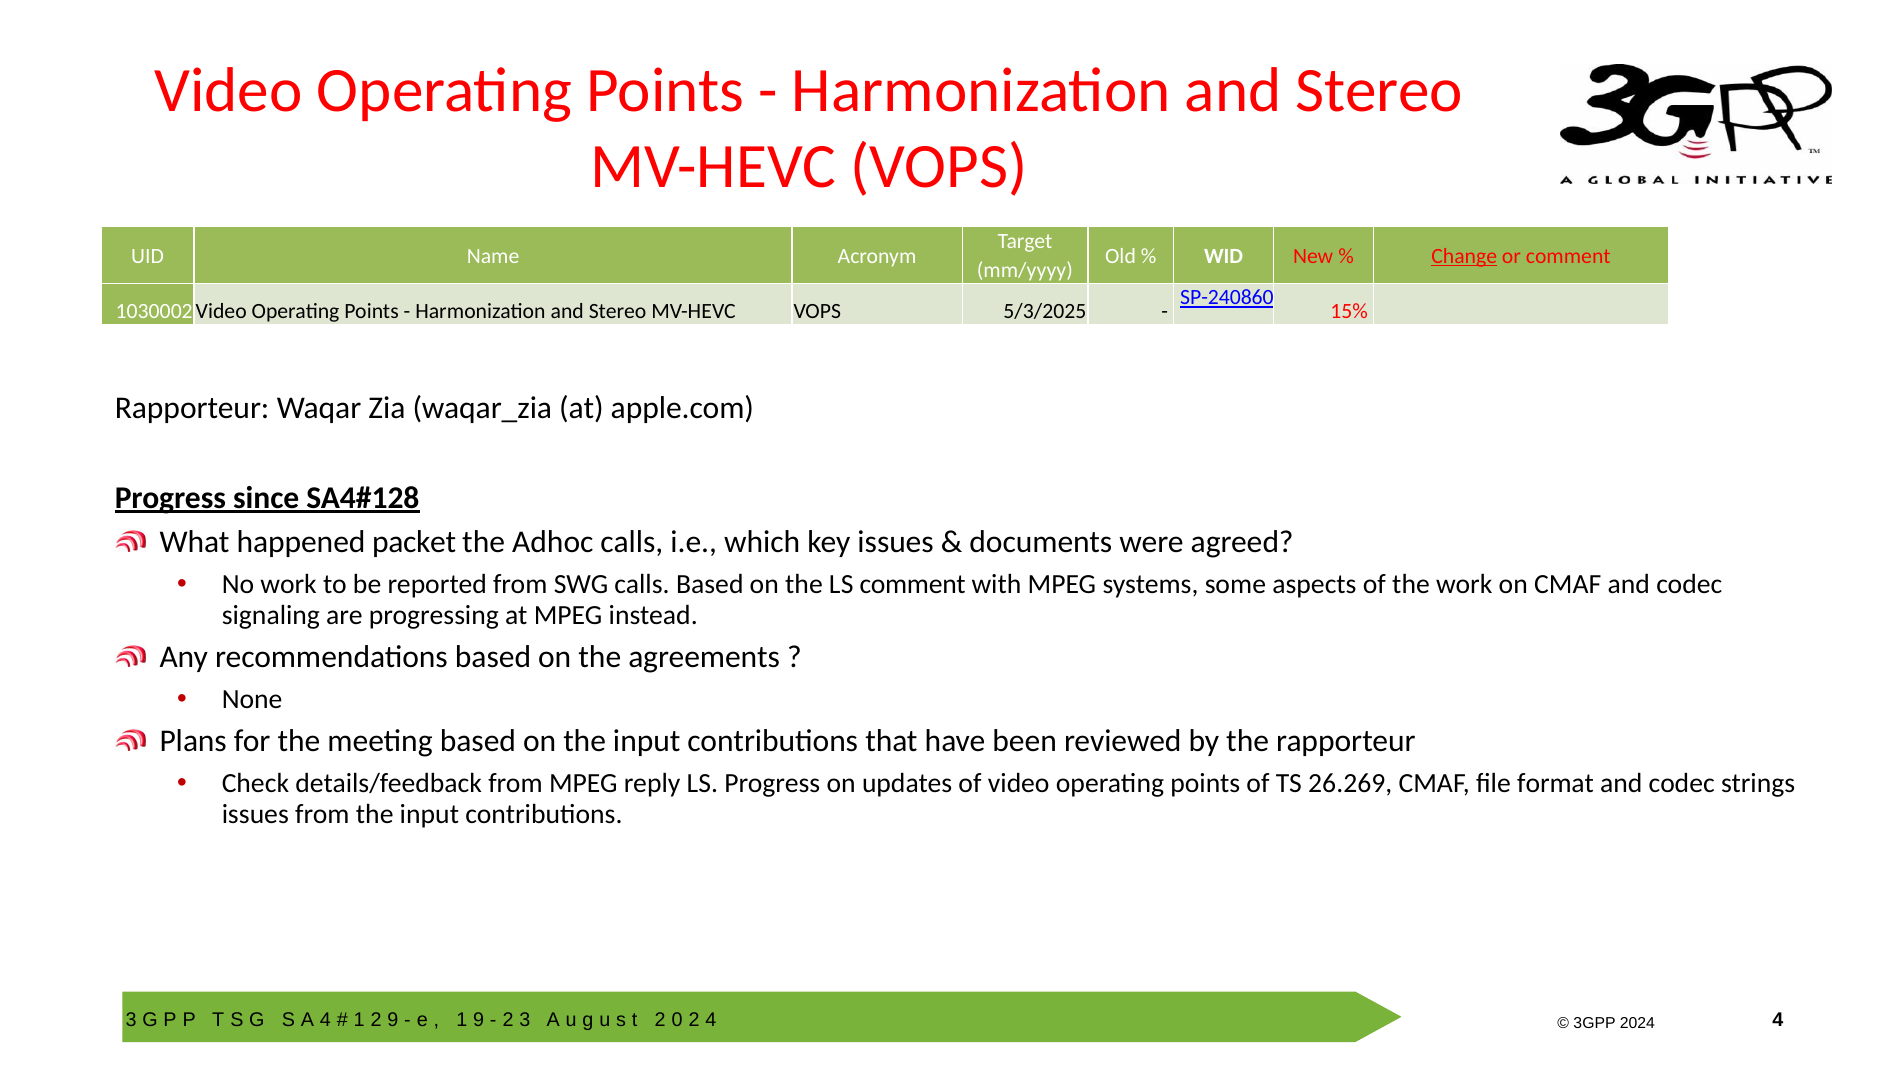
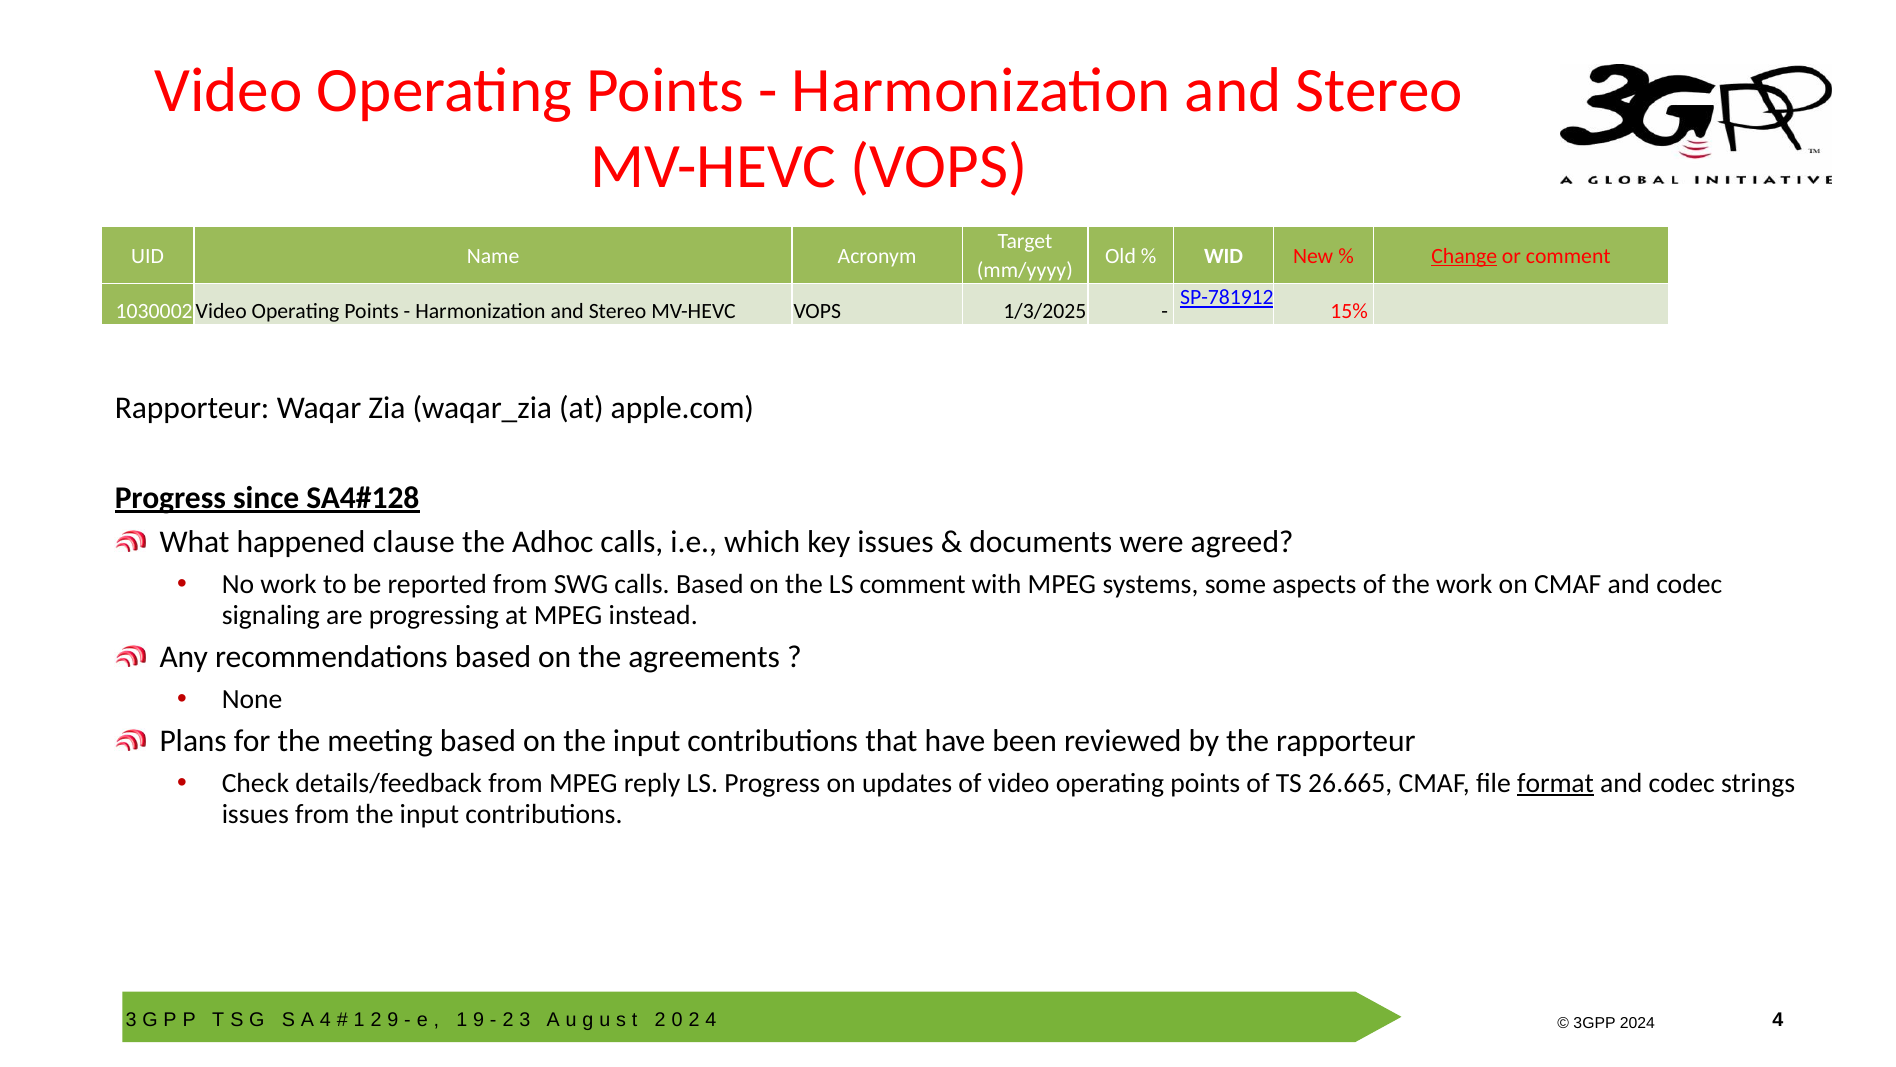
SP-240860: SP-240860 -> SP-781912
5/3/2025: 5/3/2025 -> 1/3/2025
packet: packet -> clause
26.269: 26.269 -> 26.665
format underline: none -> present
